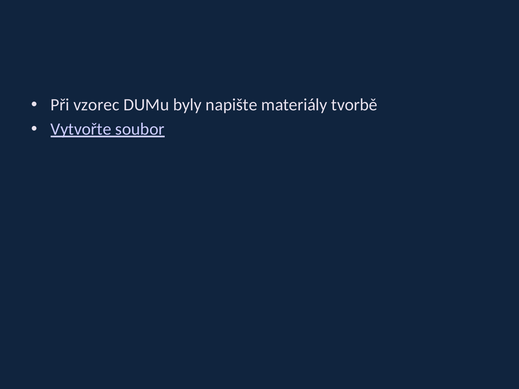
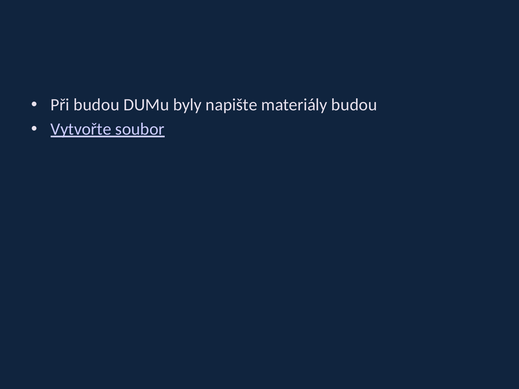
Při vzorec: vzorec -> budou
materiály tvorbě: tvorbě -> budou
